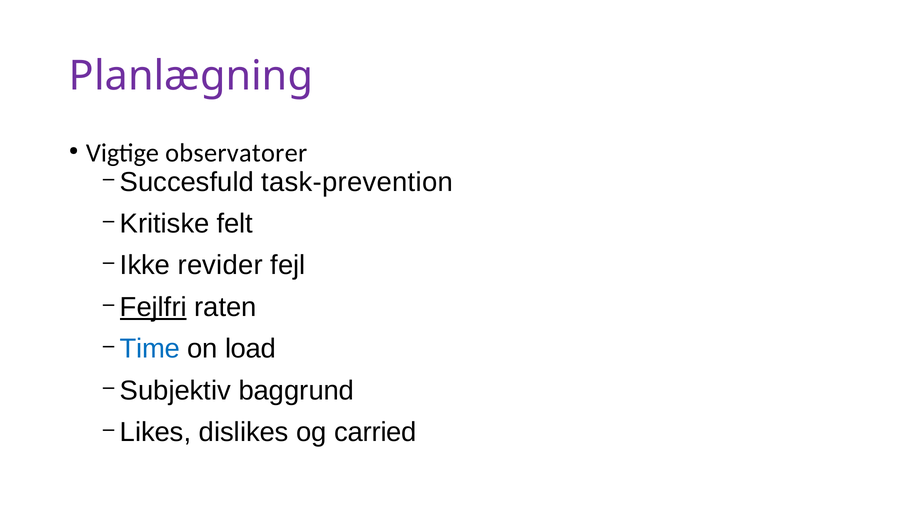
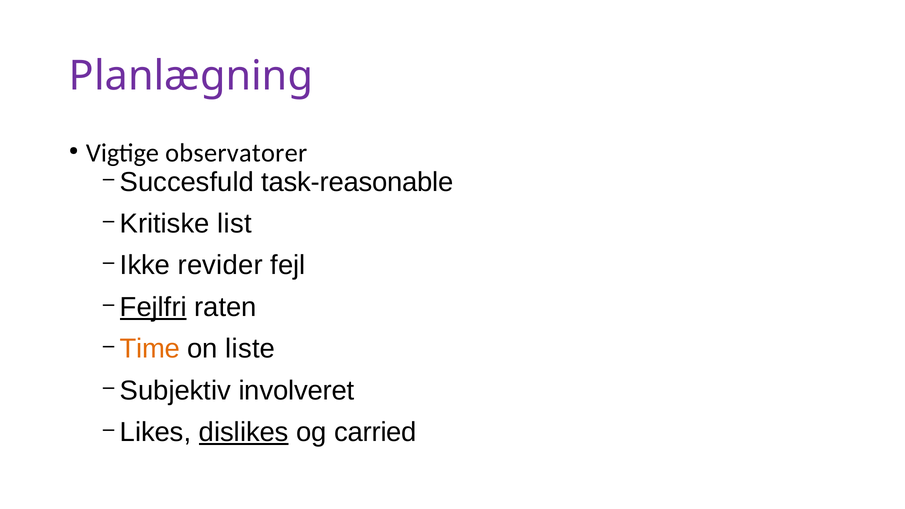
task-prevention: task-prevention -> task-reasonable
felt: felt -> list
Time colour: blue -> orange
load: load -> liste
baggrund: baggrund -> involveret
dislikes underline: none -> present
